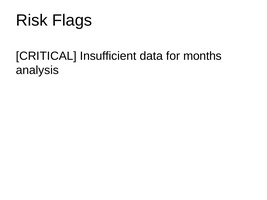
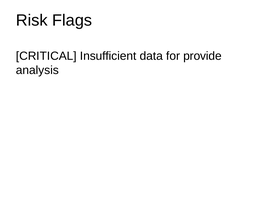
months: months -> provide
